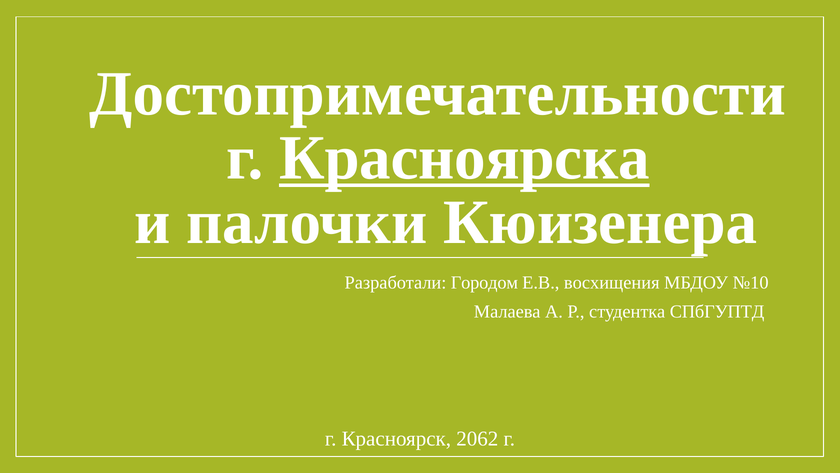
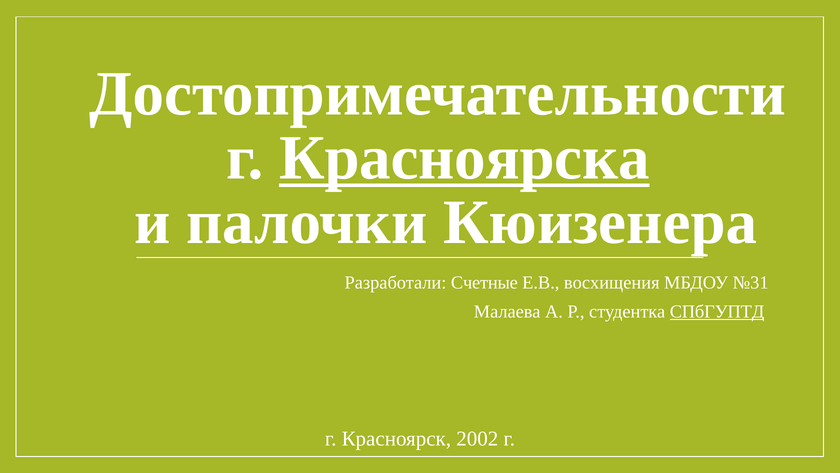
Городом: Городом -> Счетные
№10: №10 -> №31
СПбГУПТД underline: none -> present
2062: 2062 -> 2002
